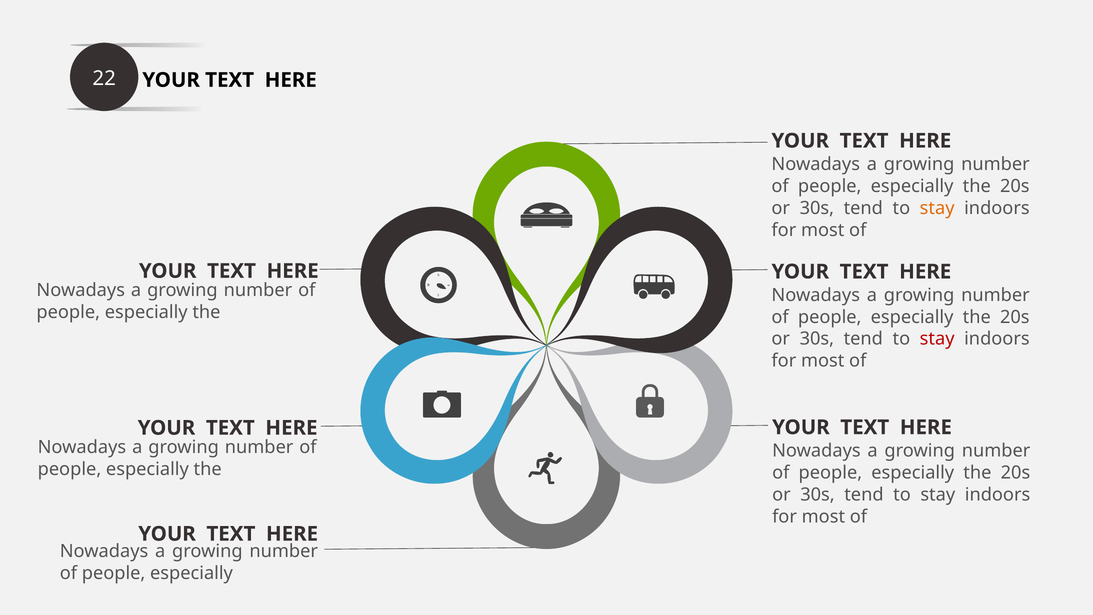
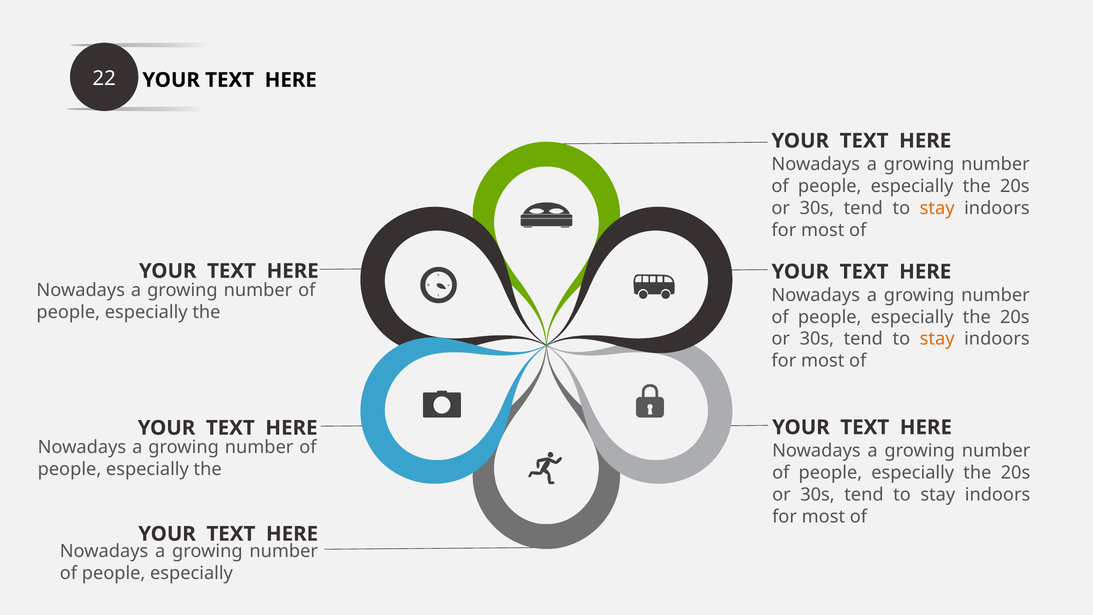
stay at (937, 339) colour: red -> orange
